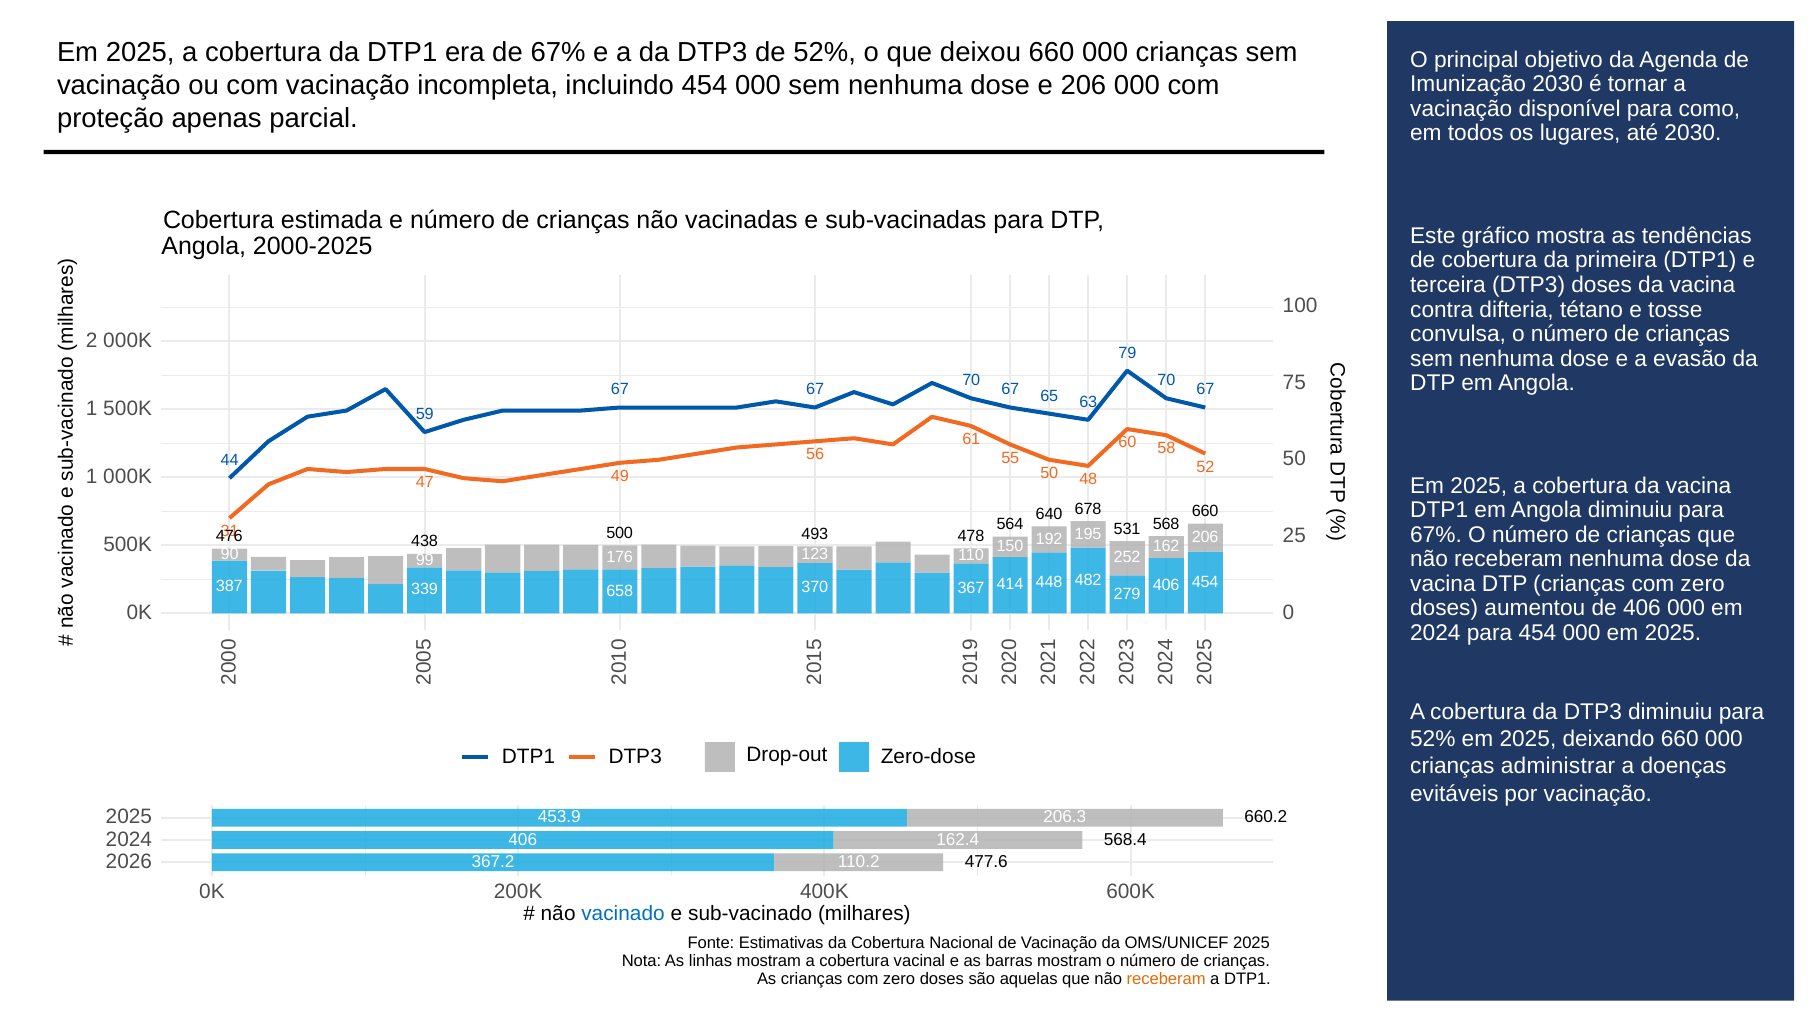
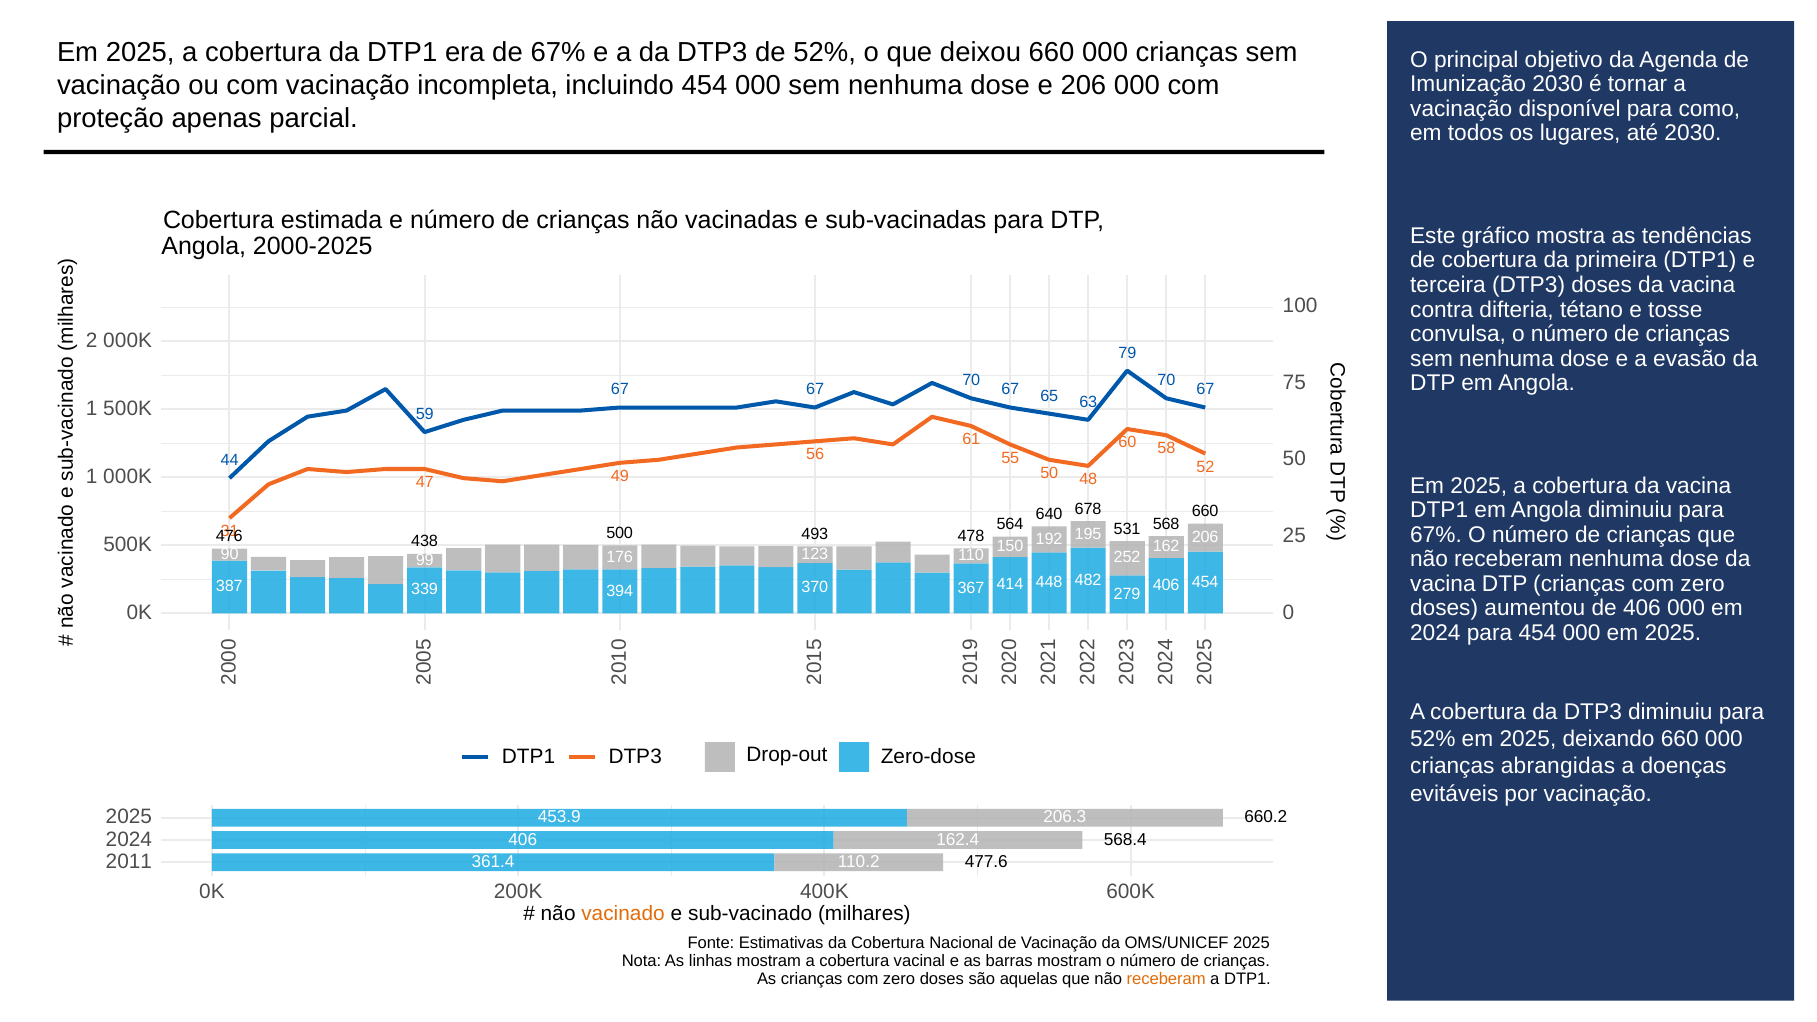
658: 658 -> 394
administrar: administrar -> abrangidas
2026: 2026 -> 2011
367.2: 367.2 -> 361.4
vacinado colour: blue -> orange
